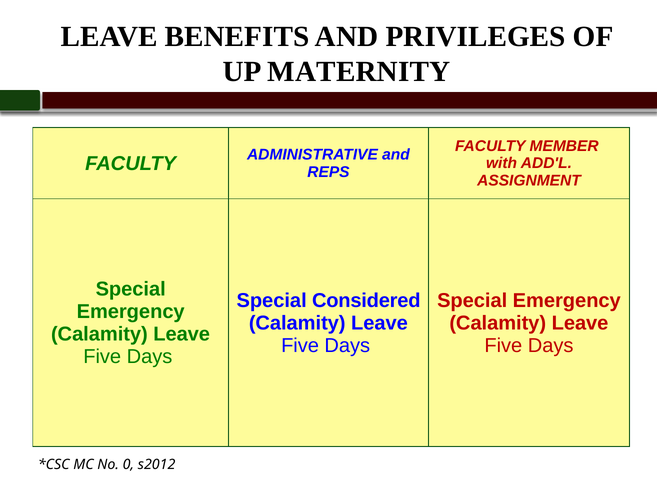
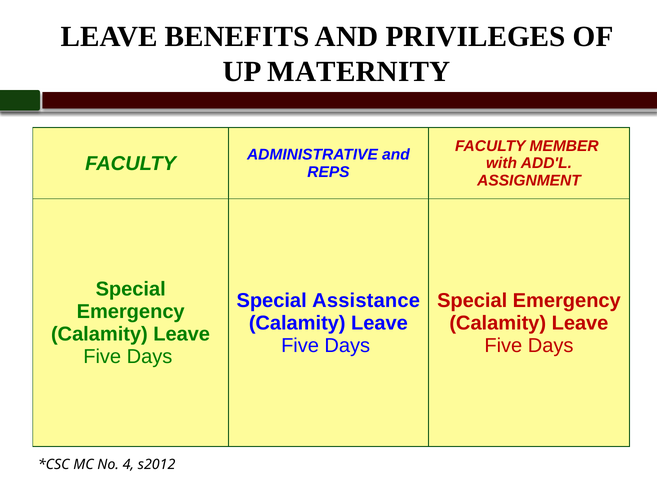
Considered: Considered -> Assistance
0: 0 -> 4
